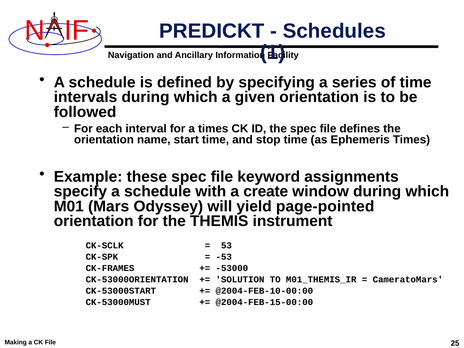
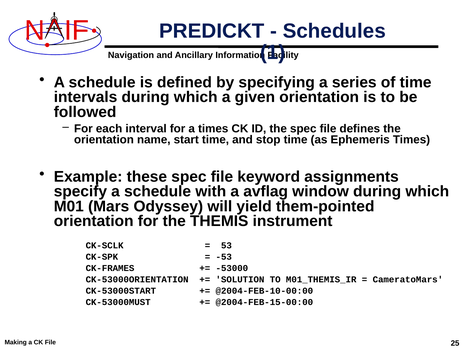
create: create -> avflag
page-pointed: page-pointed -> them-pointed
